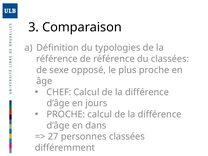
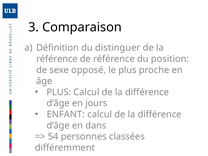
typologies: typologies -> distinguer
du classées: classées -> position
CHEF at (59, 92): CHEF -> PLUS
PROCHE at (66, 114): PROCHE -> ENFANT
27: 27 -> 54
